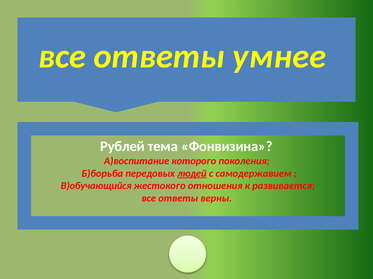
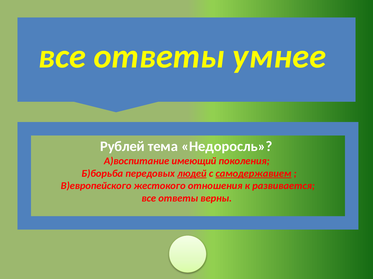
Фонвизина: Фонвизина -> Недоросль
которого: которого -> имеющий
самодержавием underline: none -> present
В)обучающийся: В)обучающийся -> В)европейского
